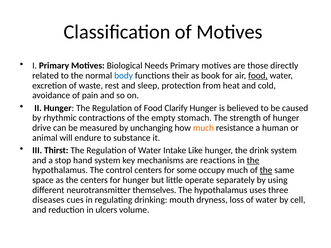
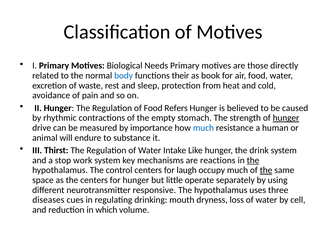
food at (258, 76) underline: present -> none
Clarify: Clarify -> Refers
hunger at (286, 118) underline: none -> present
unchanging: unchanging -> importance
much at (203, 128) colour: orange -> blue
hand: hand -> work
some: some -> laugh
themselves: themselves -> responsive
ulcers: ulcers -> which
